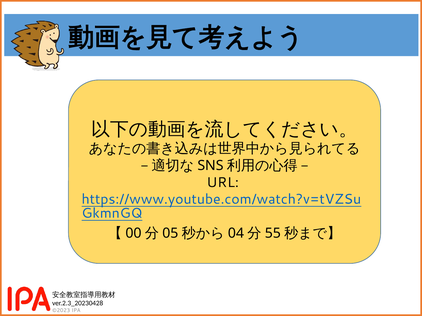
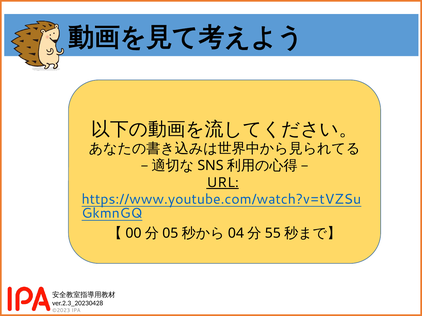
URL underline: none -> present
